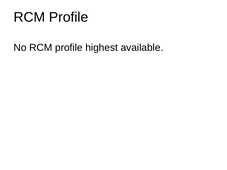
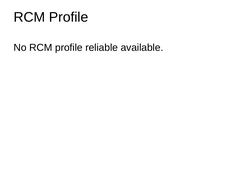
highest: highest -> reliable
